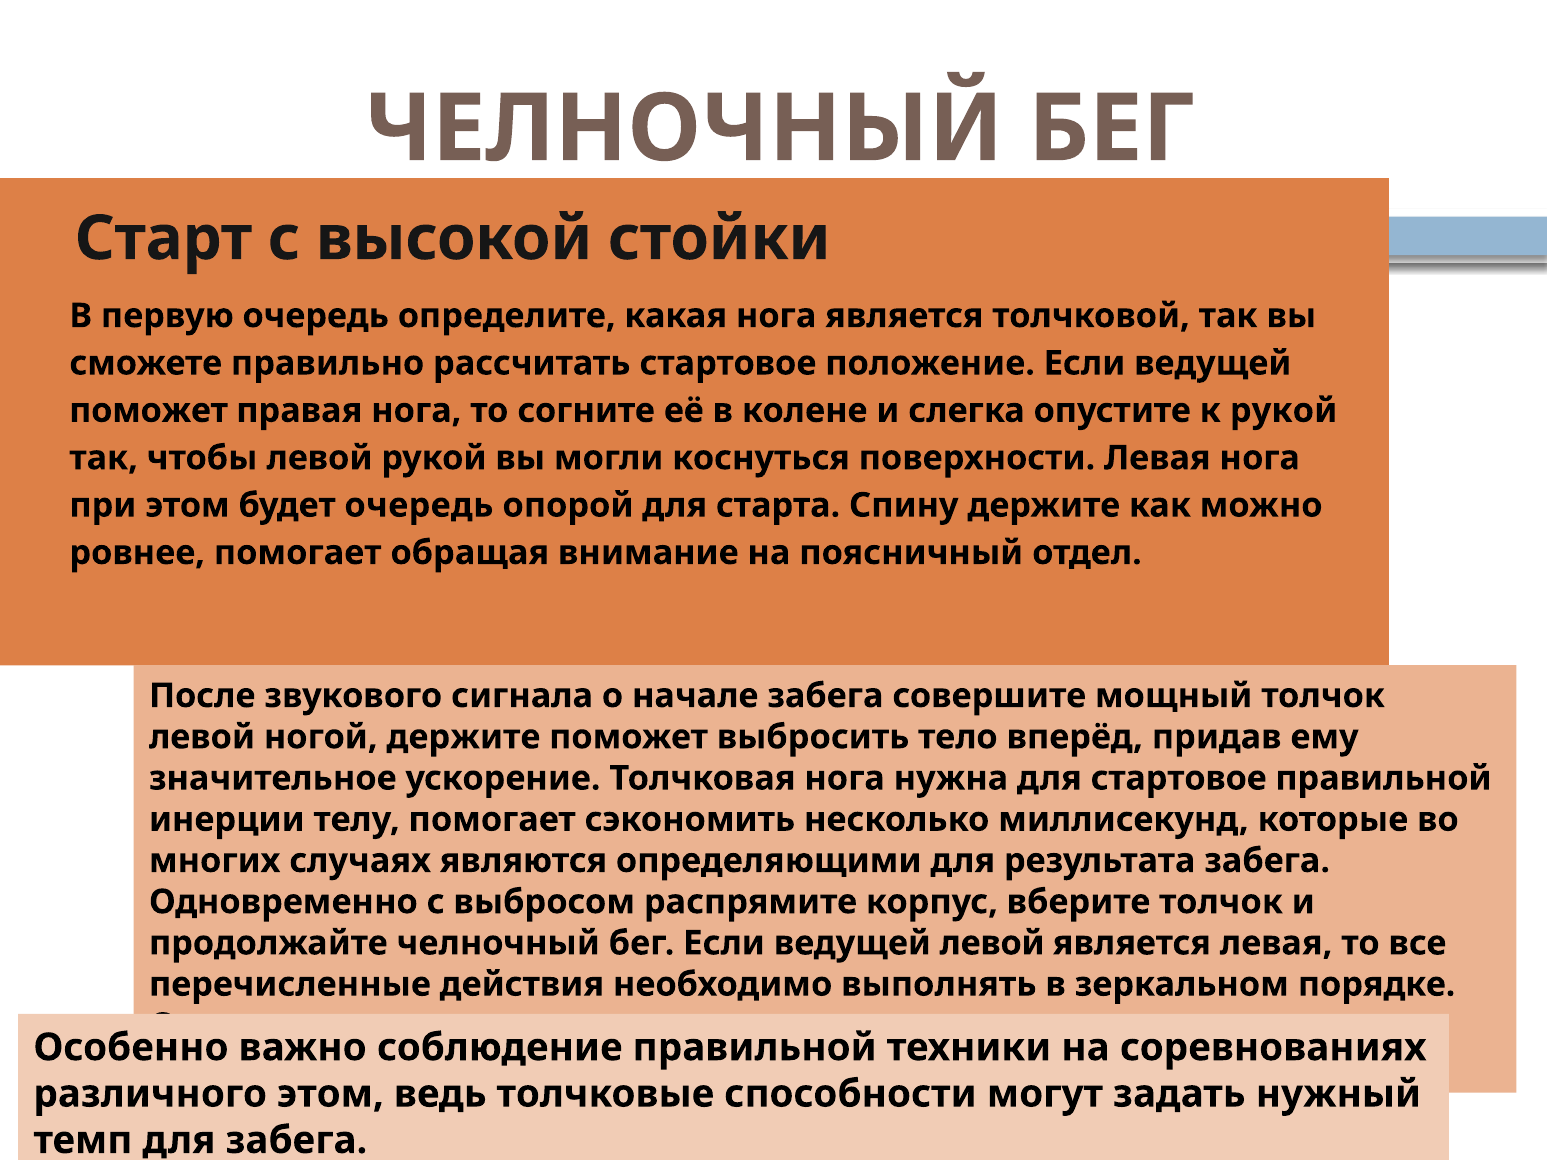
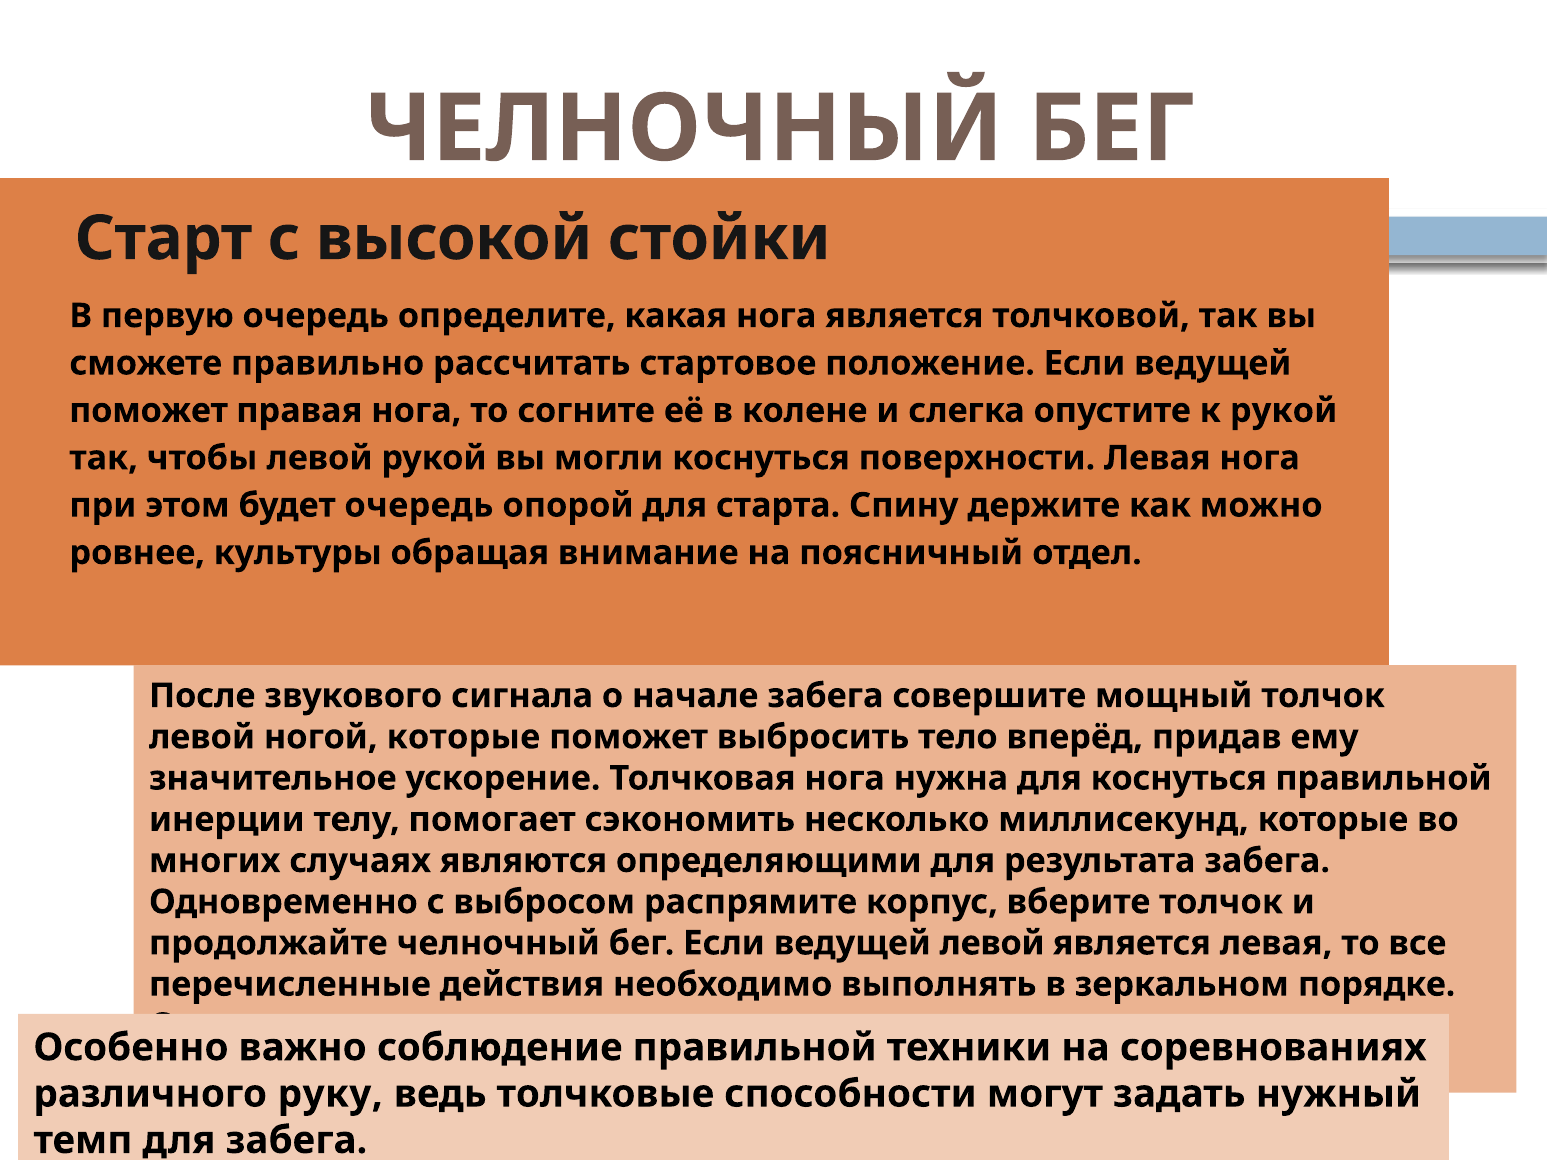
ровнее помогает: помогает -> культуры
ногой держите: держите -> которые
для стартовое: стартовое -> коснуться
различного этом: этом -> руку
